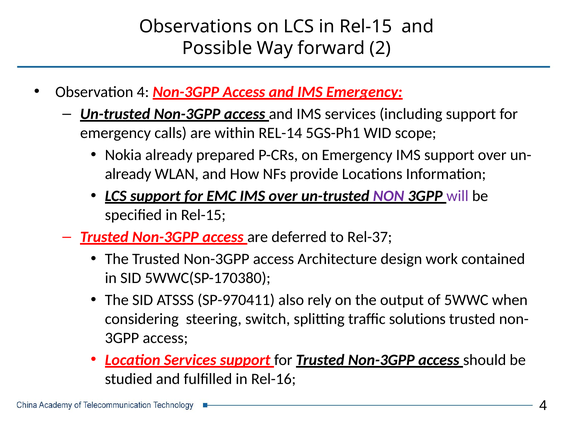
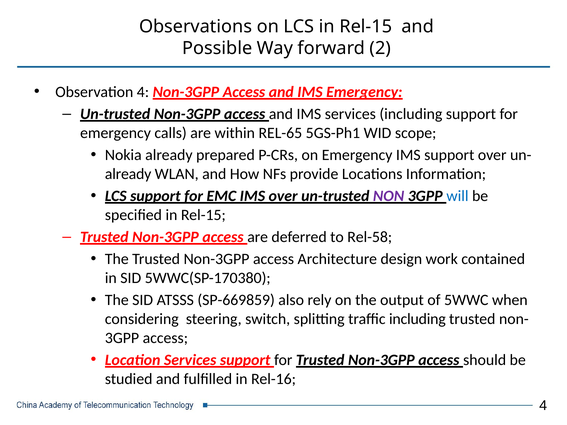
REL-14: REL-14 -> REL-65
will colour: purple -> blue
Rel-37: Rel-37 -> Rel-58
SP-970411: SP-970411 -> SP-669859
traffic solutions: solutions -> including
